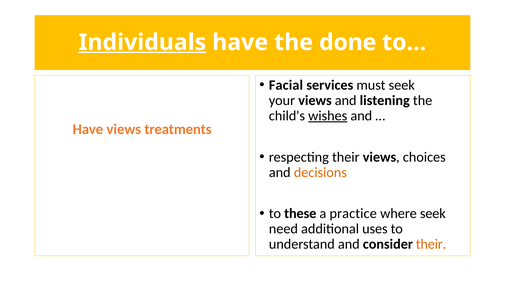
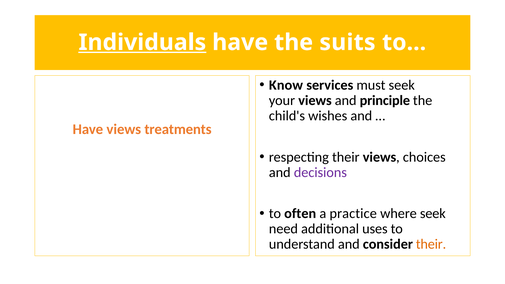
done: done -> suits
Facial: Facial -> Know
listening: listening -> principle
wishes underline: present -> none
decisions colour: orange -> purple
these: these -> often
